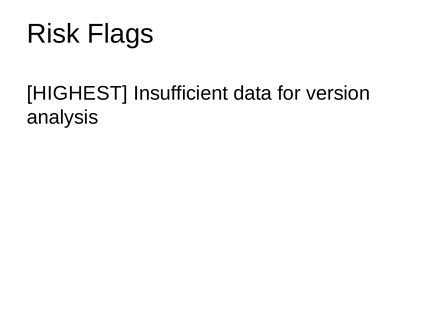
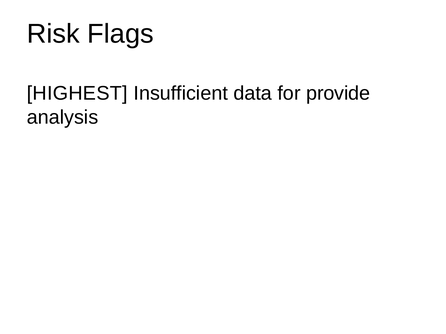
version: version -> provide
